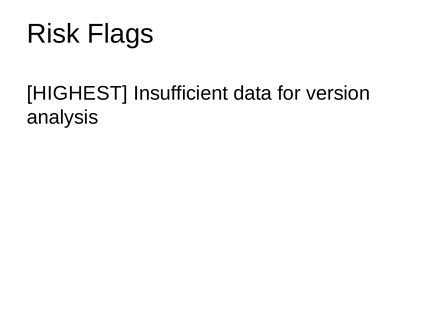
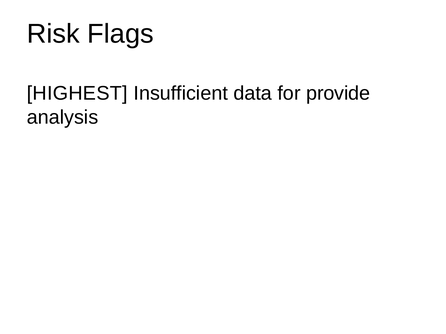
version: version -> provide
